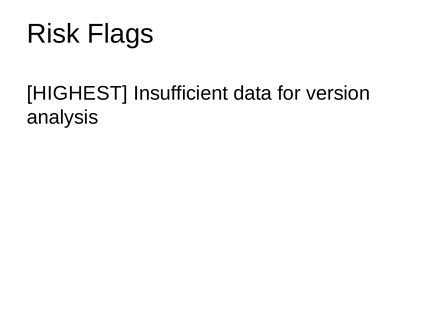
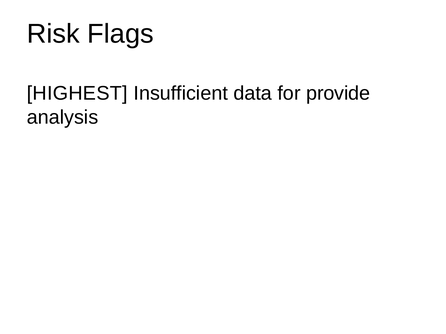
version: version -> provide
